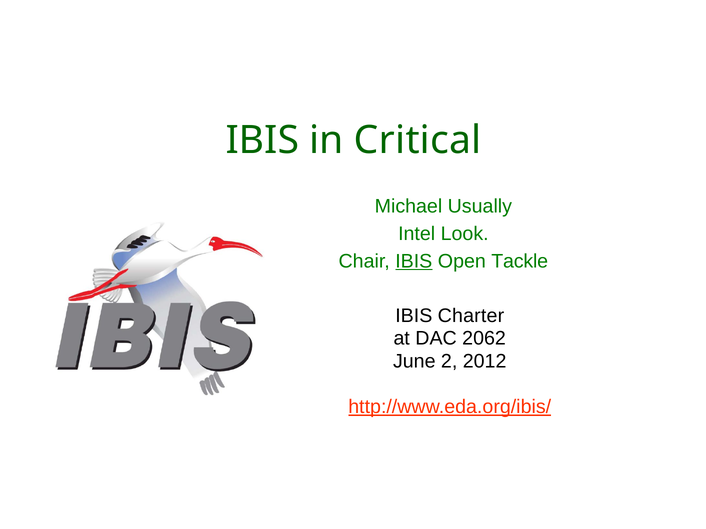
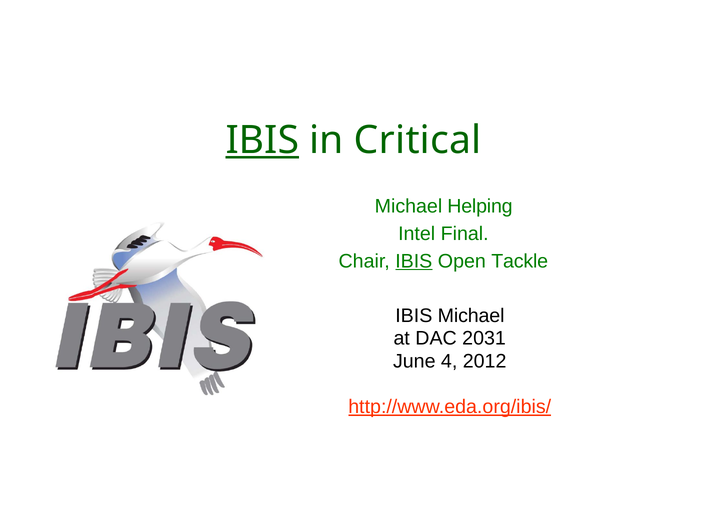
IBIS at (262, 140) underline: none -> present
Usually: Usually -> Helping
Look: Look -> Final
IBIS Charter: Charter -> Michael
2062: 2062 -> 2031
2: 2 -> 4
